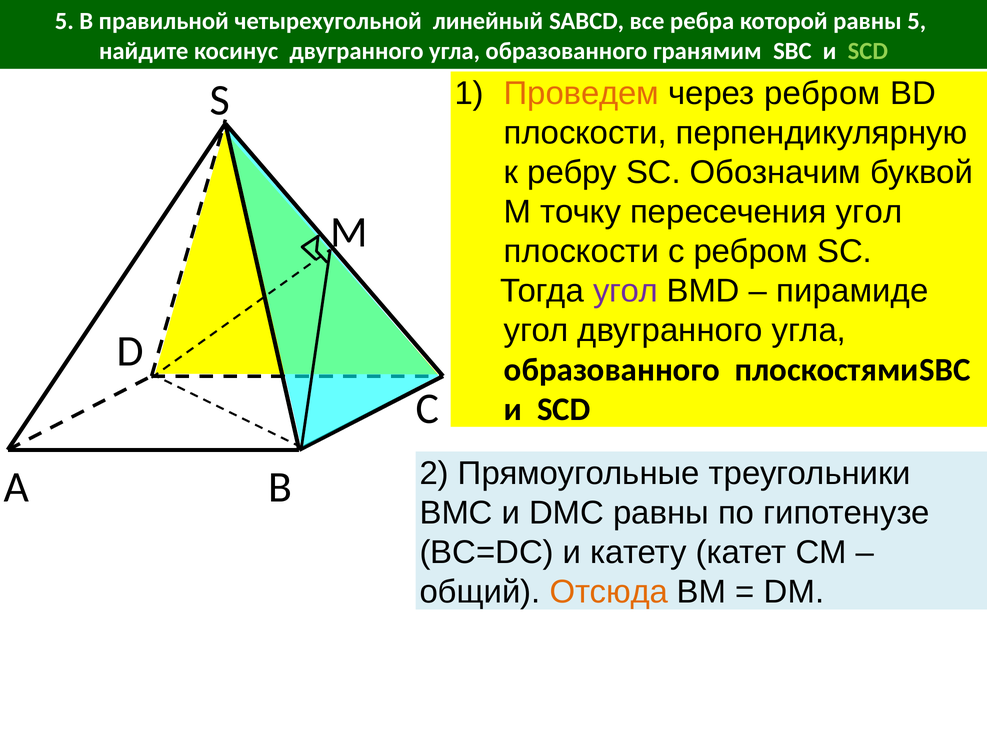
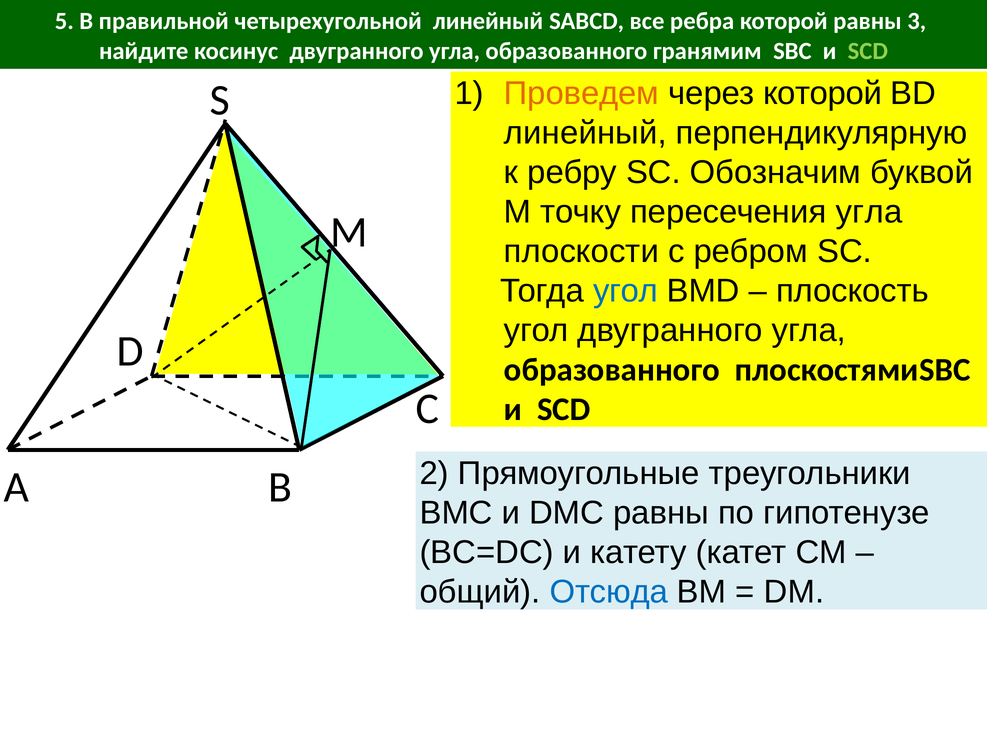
равны 5: 5 -> 3
через ребром: ребром -> которой
плоскости at (585, 133): плоскости -> линейный
пересечения угол: угол -> угла
угол at (625, 291) colour: purple -> blue
пирамиде: пирамиде -> плоскость
Отсюда colour: orange -> blue
